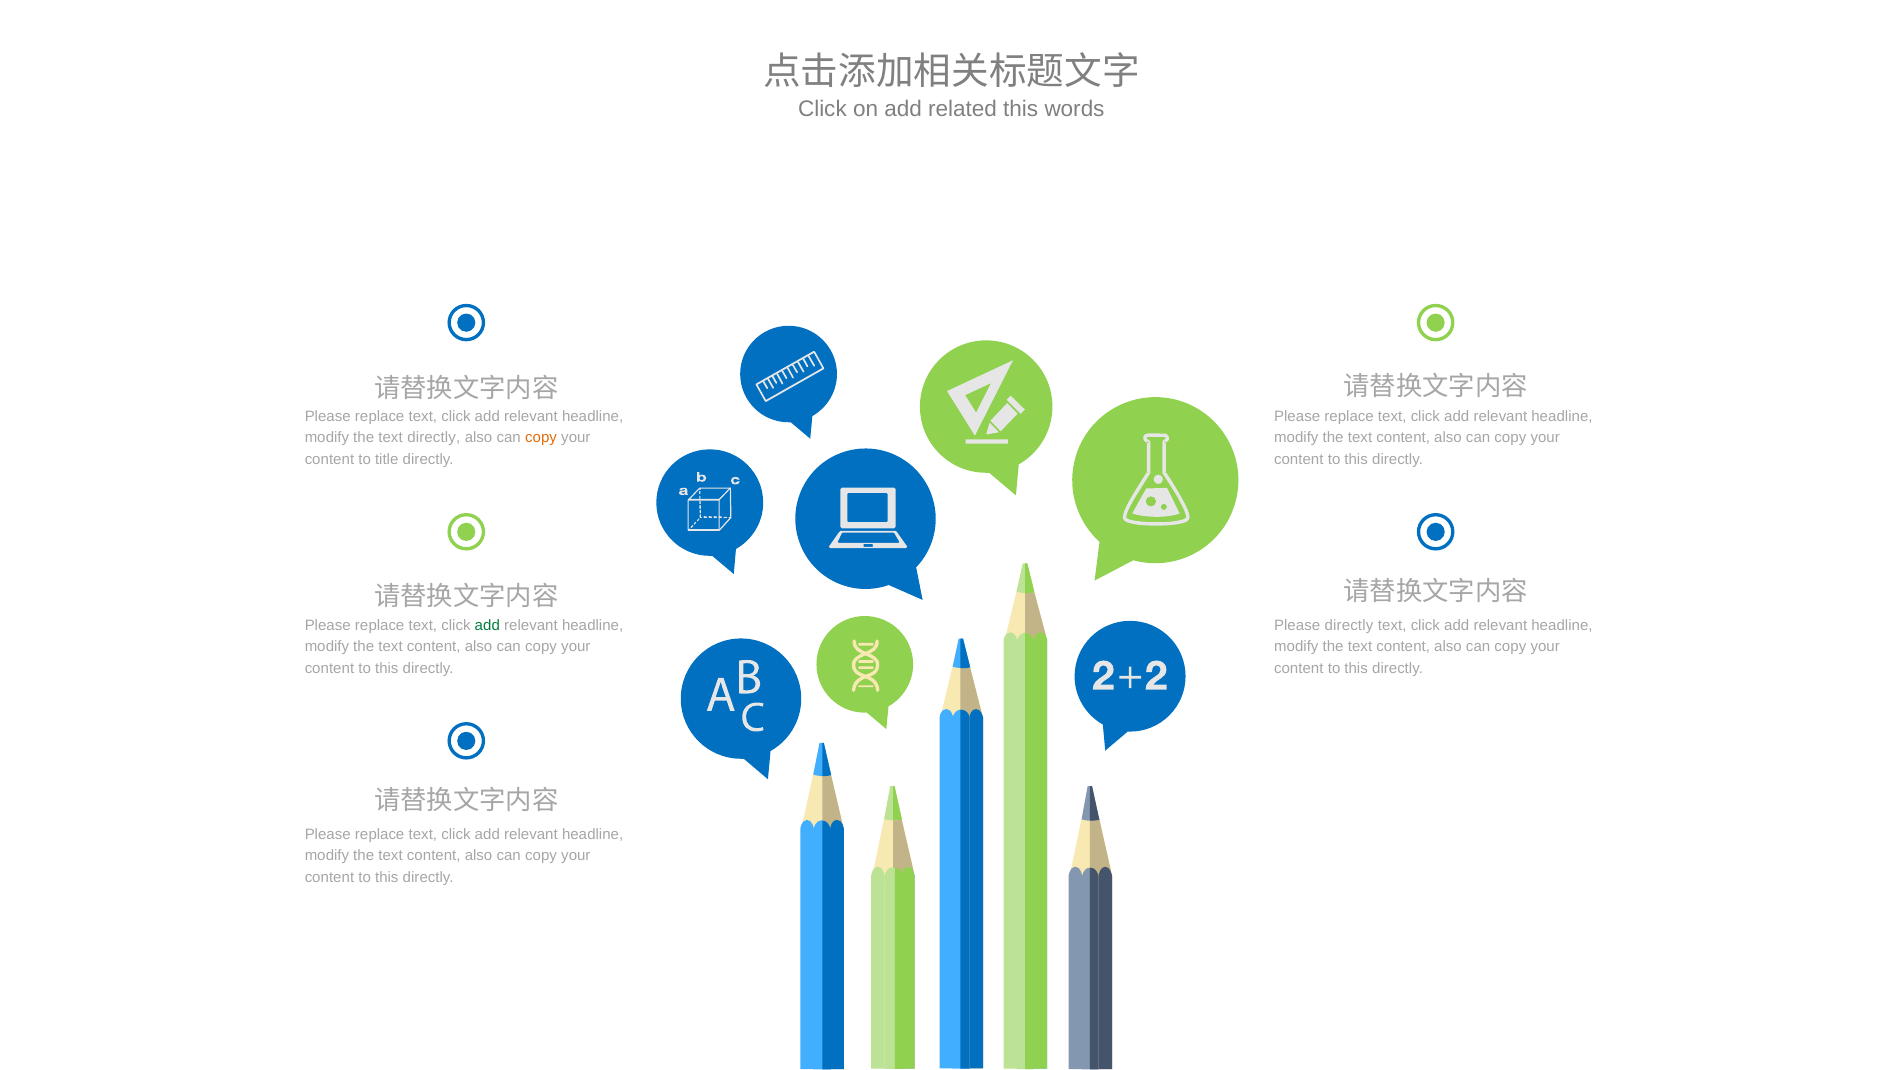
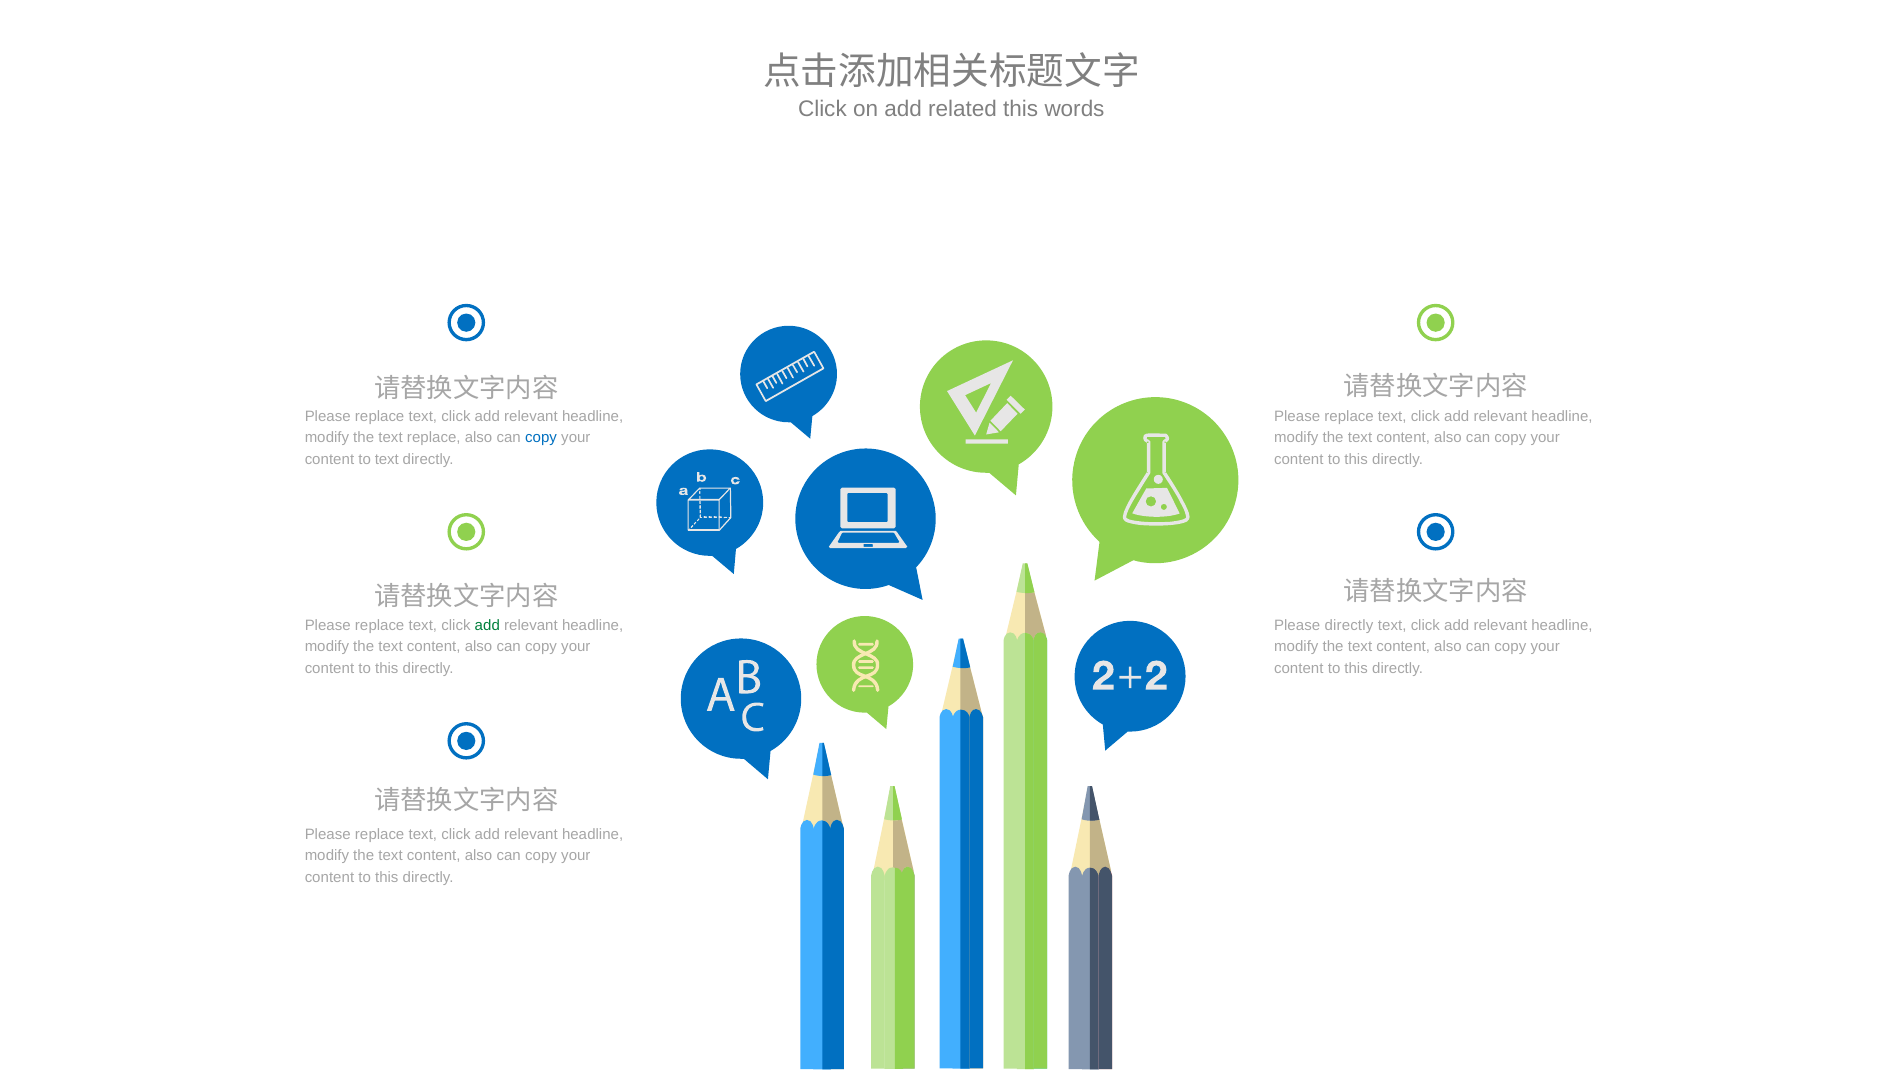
text directly: directly -> replace
copy at (541, 438) colour: orange -> blue
to title: title -> text
